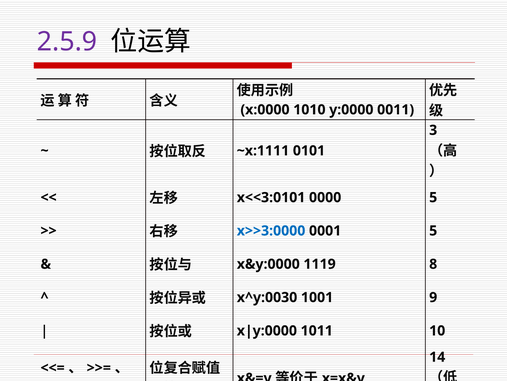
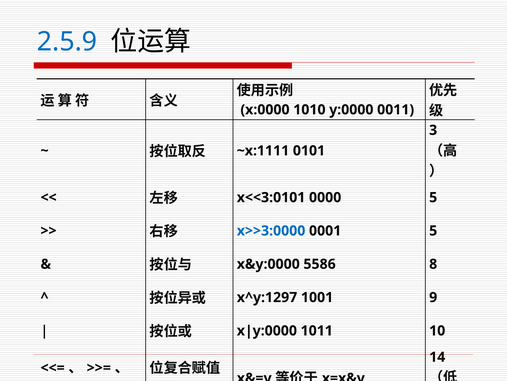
2.5.9 colour: purple -> blue
1119: 1119 -> 5586
x^y:0030: x^y:0030 -> x^y:1297
